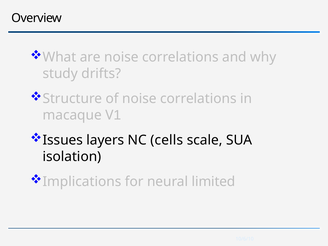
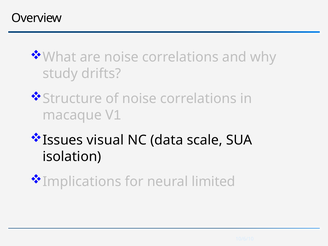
layers: layers -> visual
cells: cells -> data
